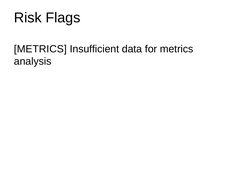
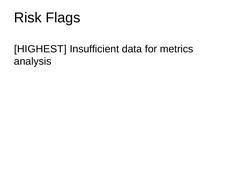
METRICS at (40, 49): METRICS -> HIGHEST
